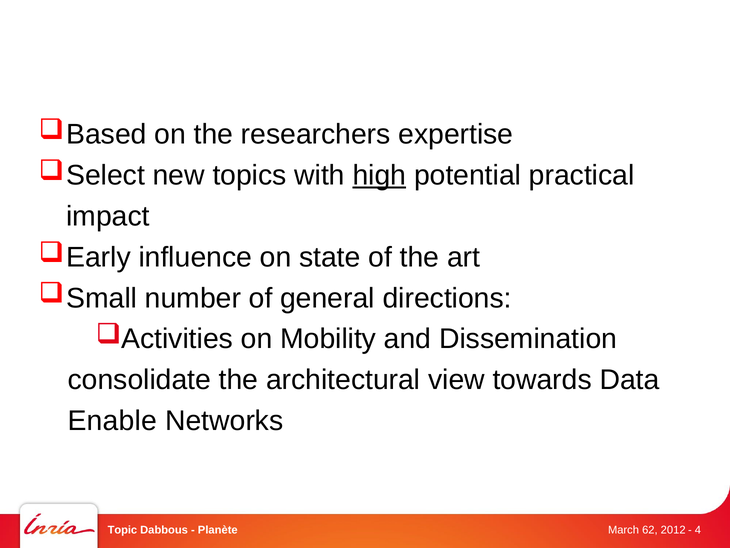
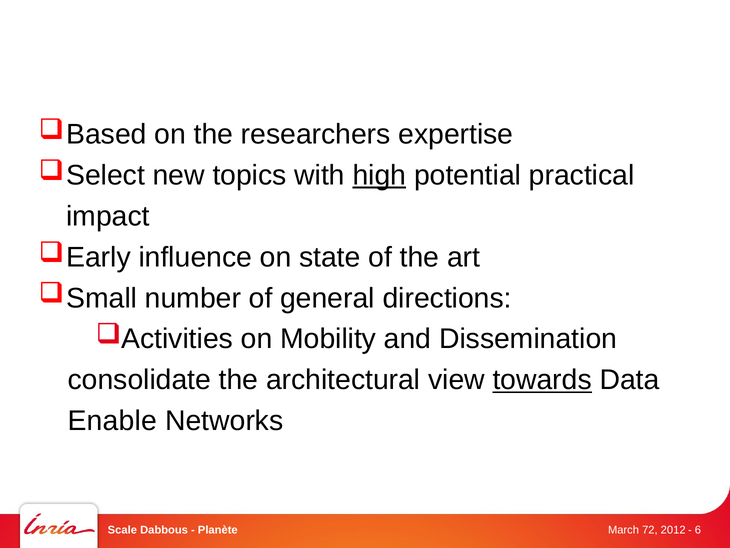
towards underline: none -> present
Topic: Topic -> Scale
4: 4 -> 6
62: 62 -> 72
